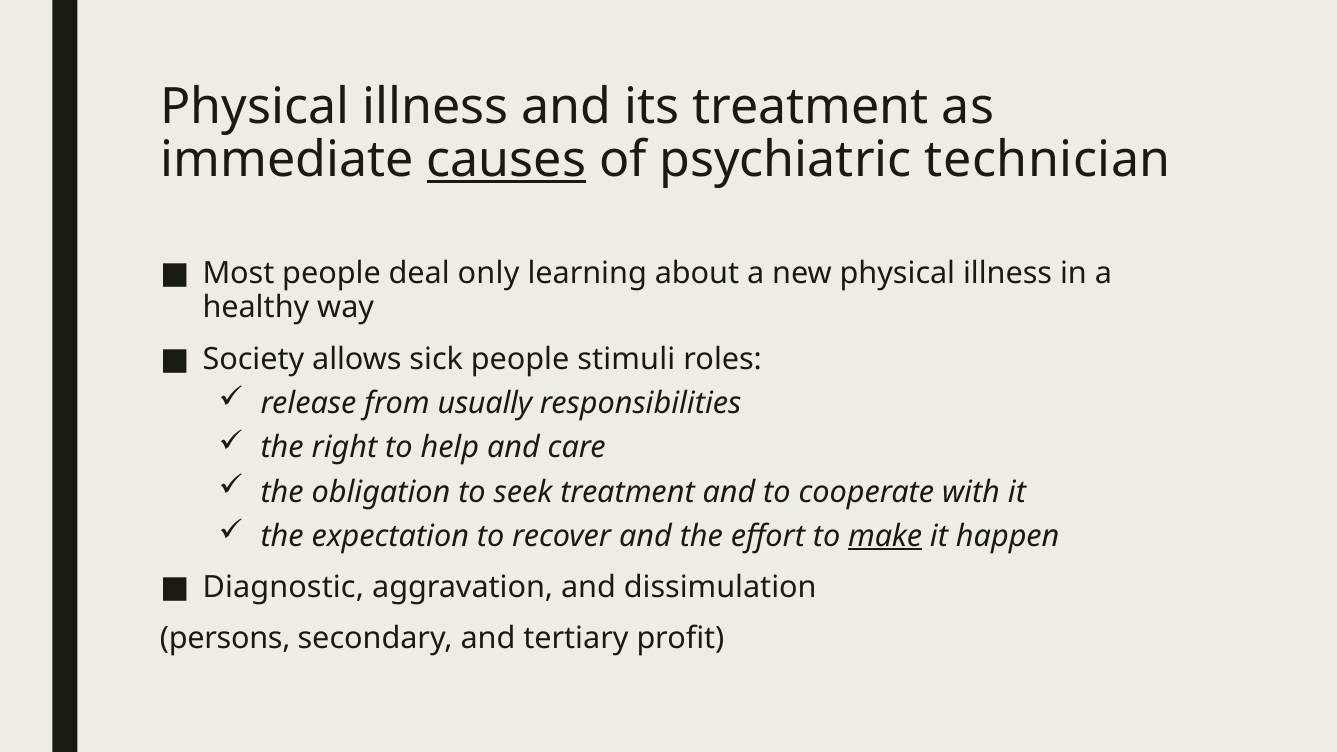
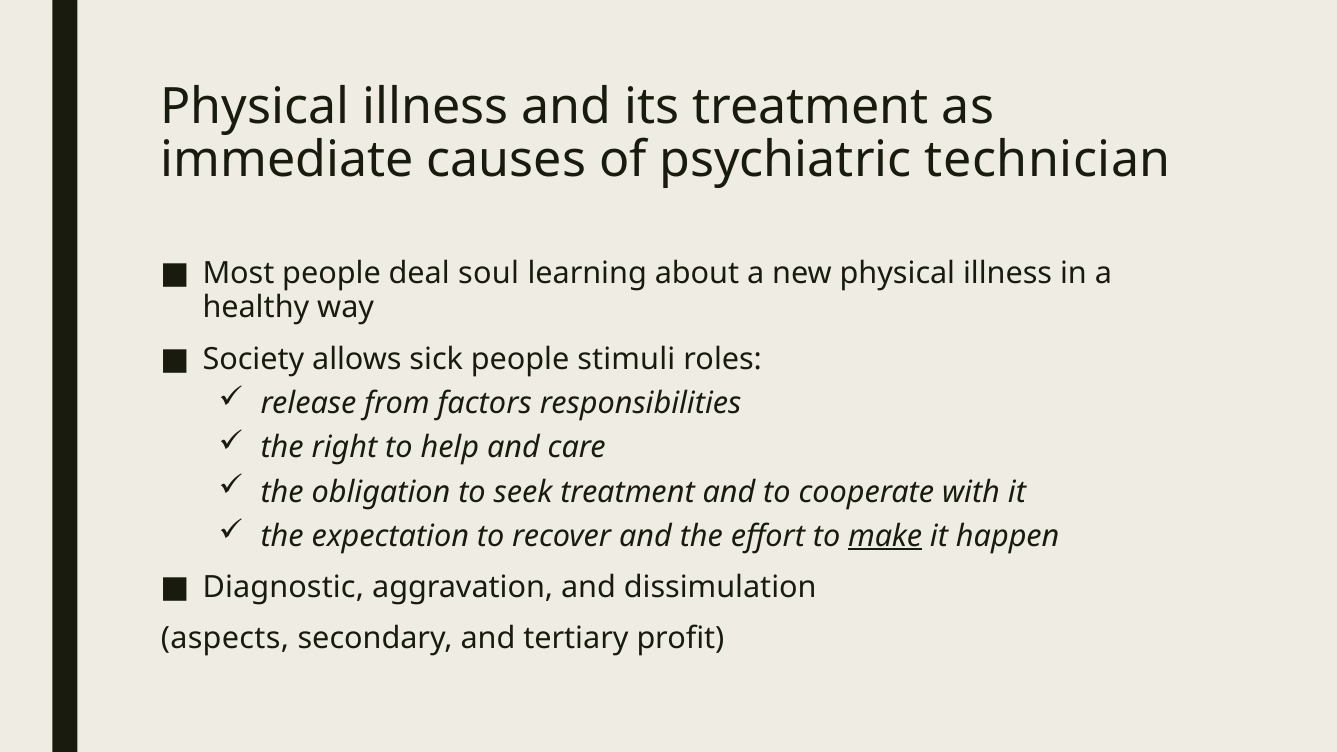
causes underline: present -> none
only: only -> soul
usually: usually -> factors
persons: persons -> aspects
